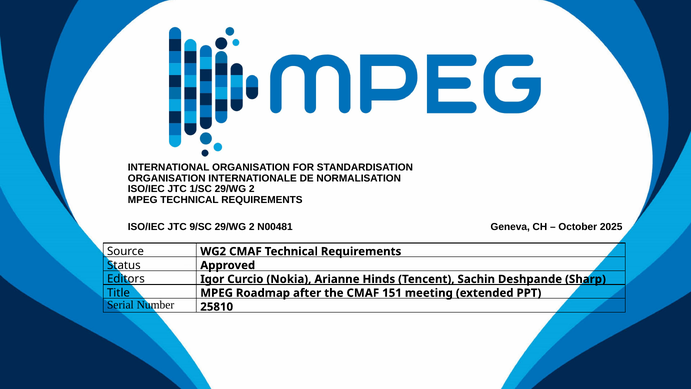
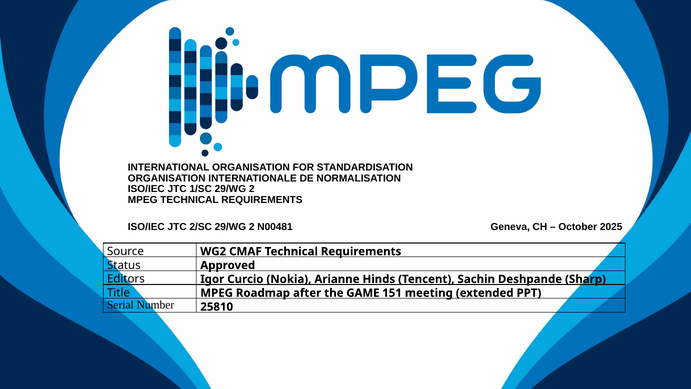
9/SC: 9/SC -> 2/SC
the CMAF: CMAF -> GAME
